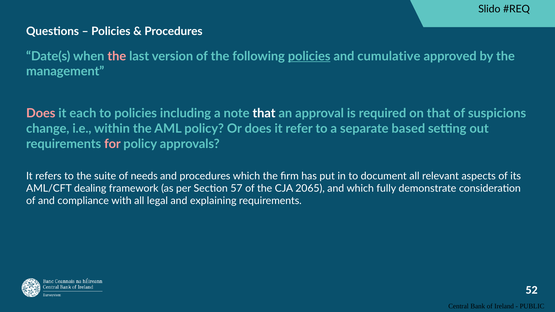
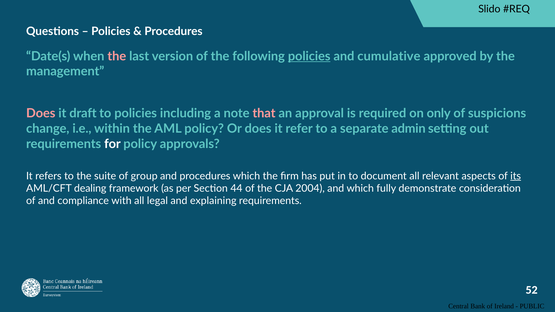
each: each -> draft
that at (264, 114) colour: white -> pink
on that: that -> only
based: based -> admin
for colour: pink -> white
needs: needs -> group
its underline: none -> present
57: 57 -> 44
2065: 2065 -> 2004
